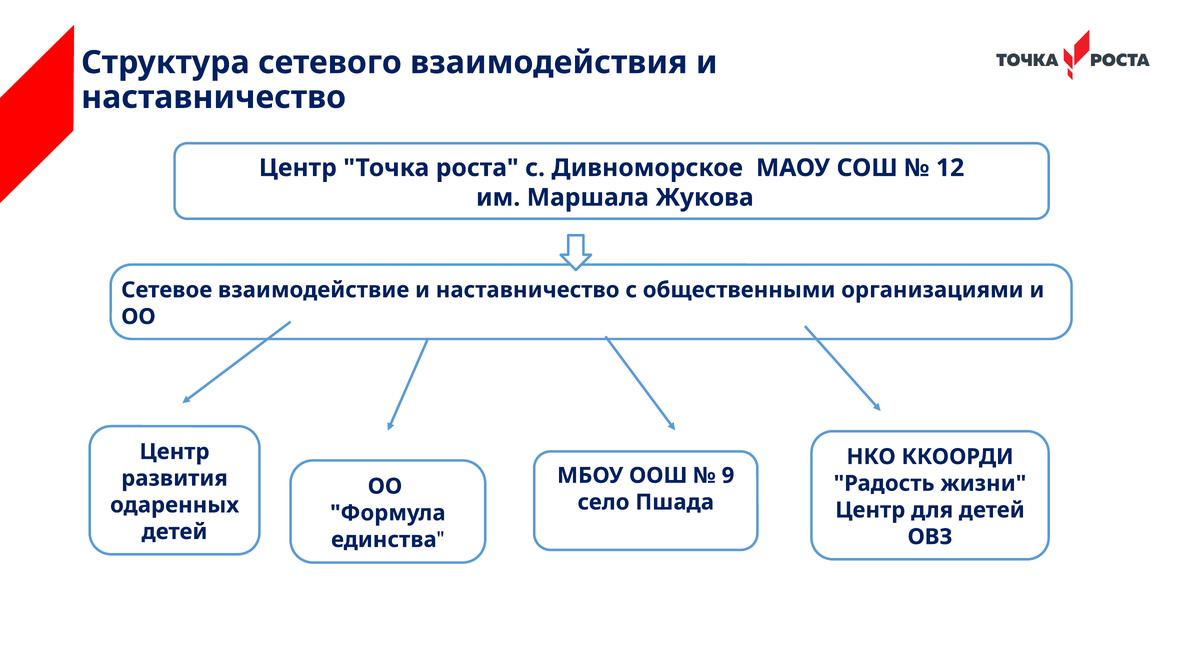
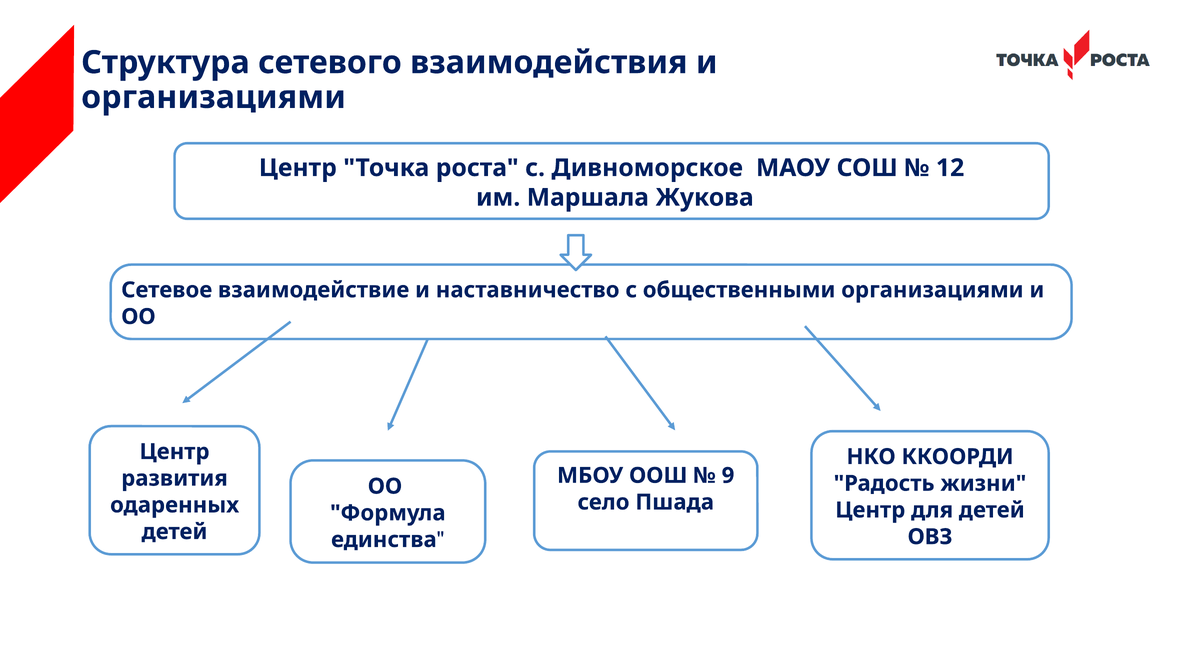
наставничество at (214, 97): наставничество -> организациями
